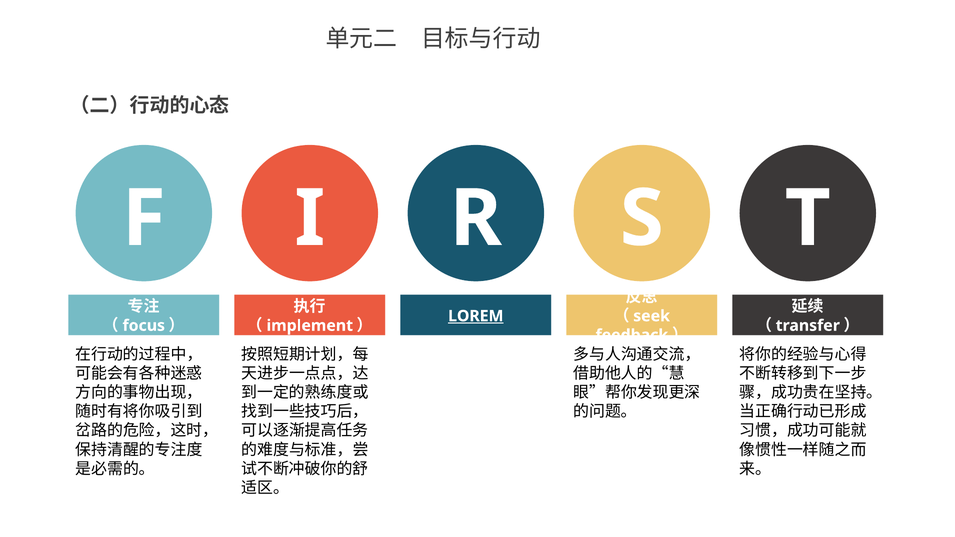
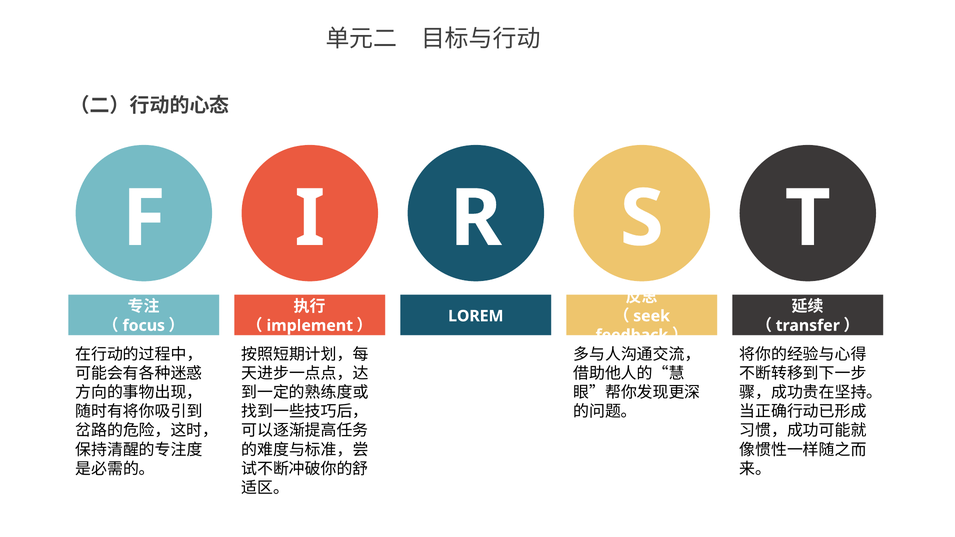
LOREM underline: present -> none
